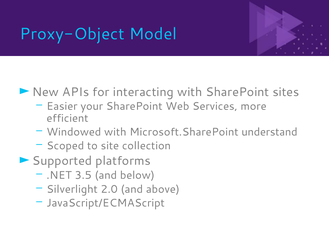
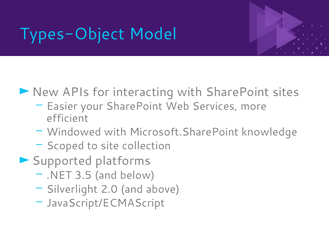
Proxy-Object: Proxy-Object -> Types-Object
understand: understand -> knowledge
